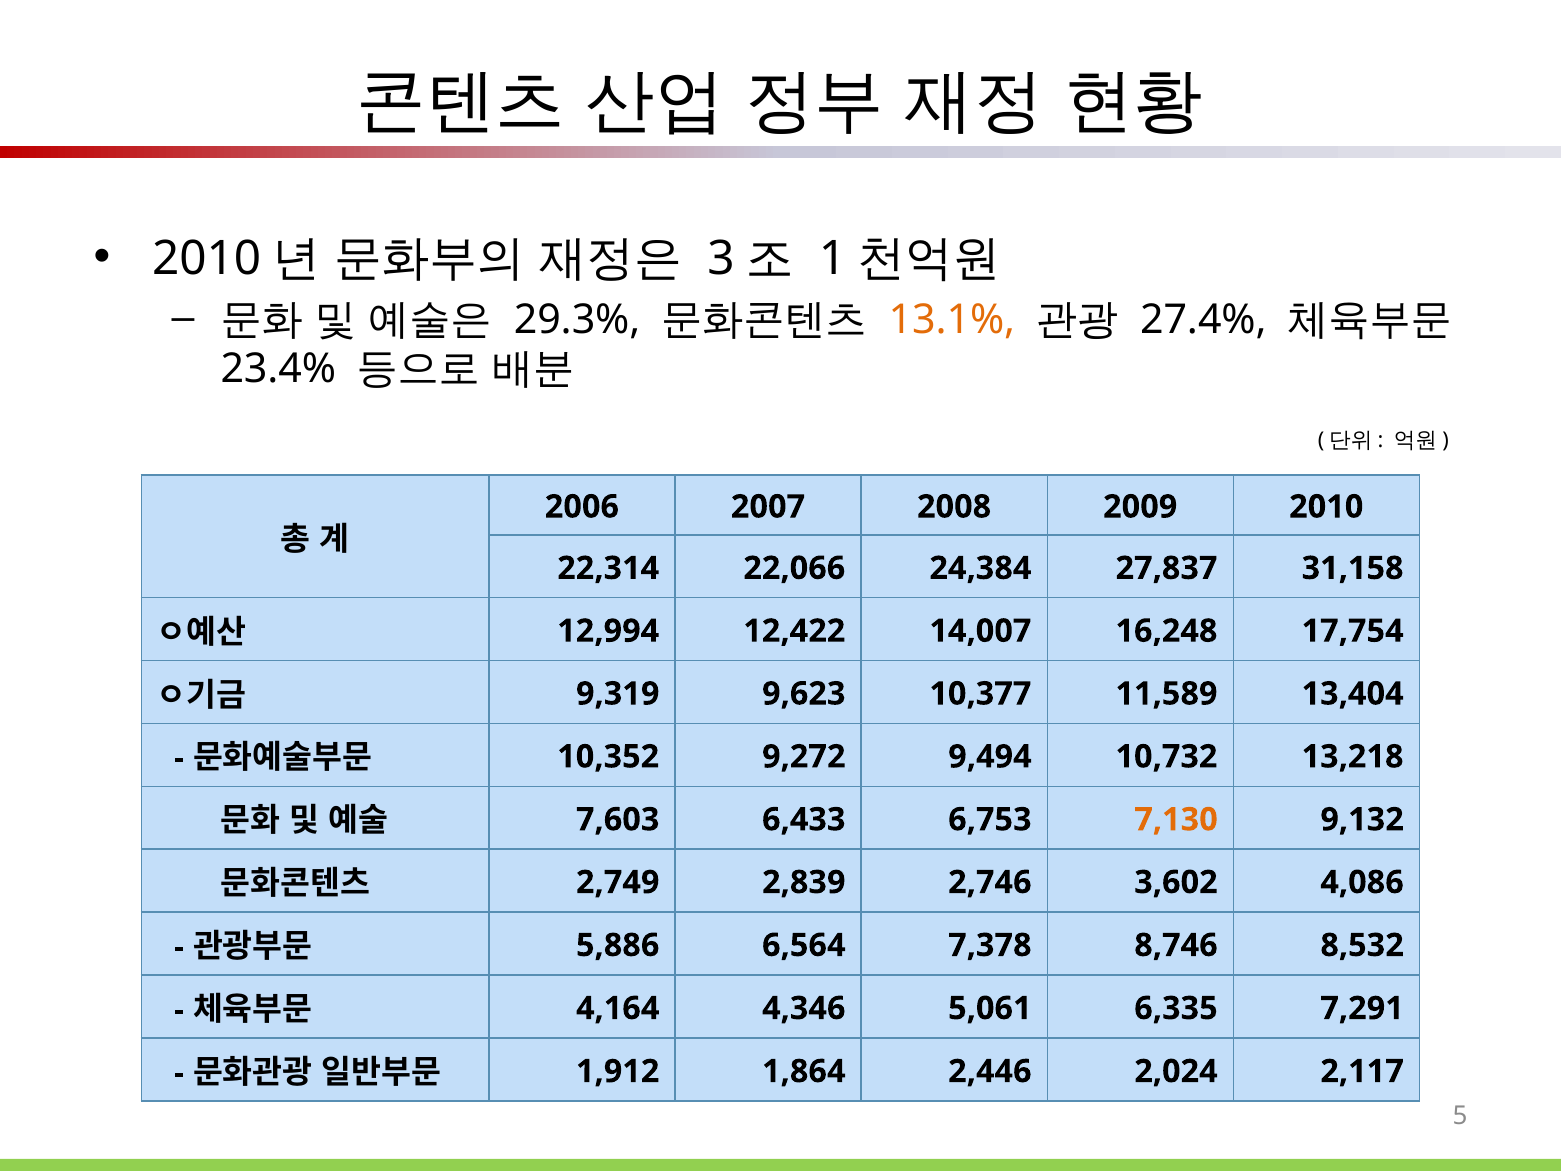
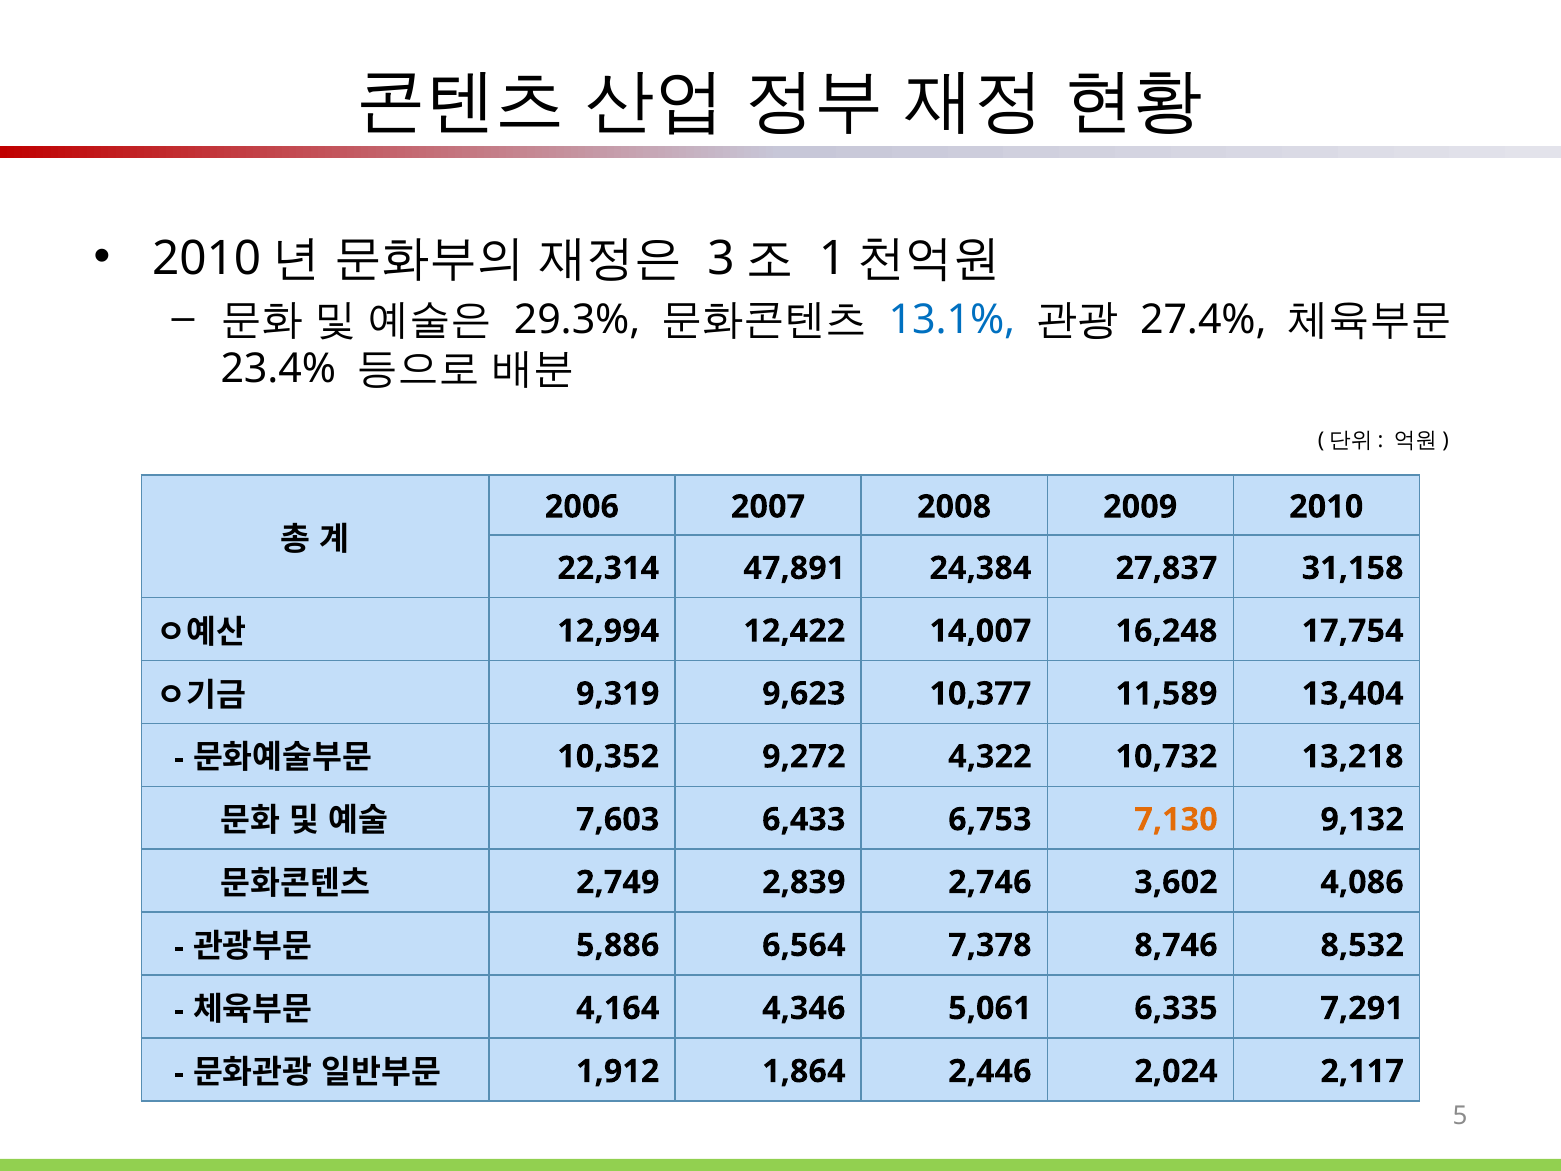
13.1% colour: orange -> blue
22,066: 22,066 -> 47,891
9,494: 9,494 -> 4,322
